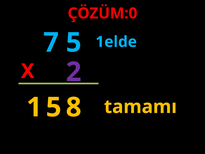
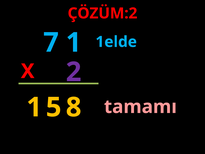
ÇÖZÜM:0: ÇÖZÜM:0 -> ÇÖZÜM:2
7 5: 5 -> 1
tamamı colour: yellow -> pink
